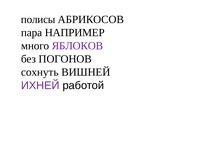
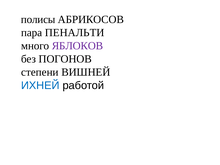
НАПРИМЕР: НАПРИМЕР -> ПЕНАЛЬТИ
сохнуть: сохнуть -> степени
ИХНЕЙ colour: purple -> blue
